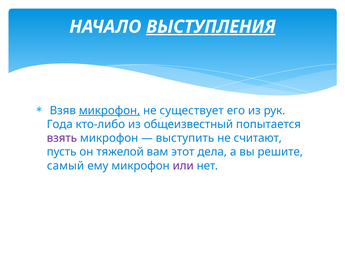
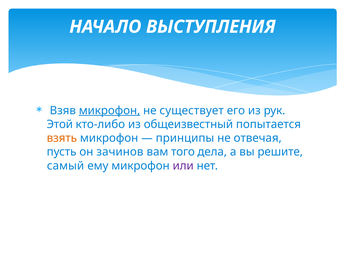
ВЫСТУПЛЕНИЯ underline: present -> none
Года: Года -> Этой
взять colour: purple -> orange
выступить: выступить -> принципы
считают: считают -> отвечая
тяжелой: тяжелой -> зачинов
этот: этот -> того
